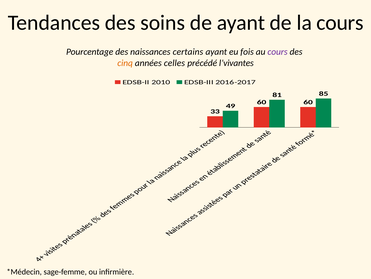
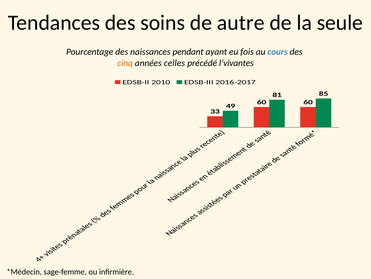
de ayant: ayant -> autre
la cours: cours -> seule
certains: certains -> pendant
cours at (278, 52) colour: purple -> blue
